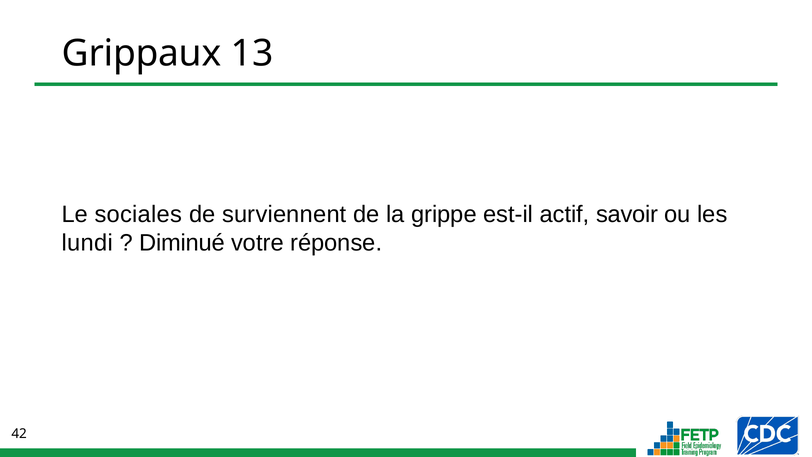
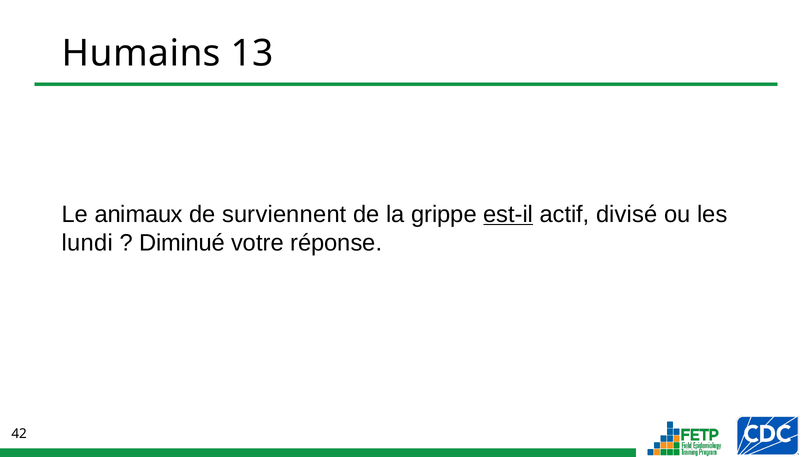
Grippaux: Grippaux -> Humains
sociales: sociales -> animaux
est-il underline: none -> present
savoir: savoir -> divisé
